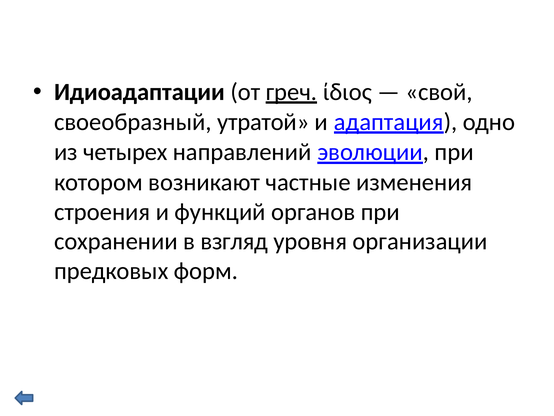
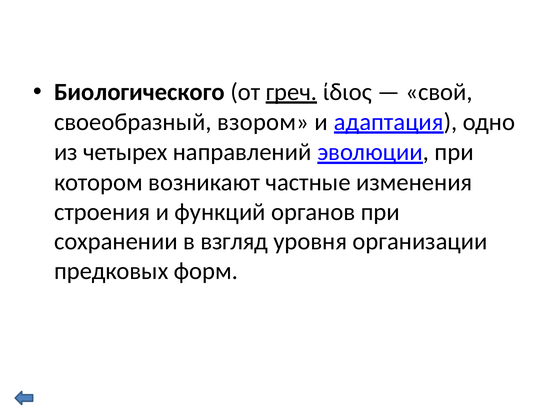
Идиоадаптации: Идиоадаптации -> Биологического
утратой: утратой -> взором
